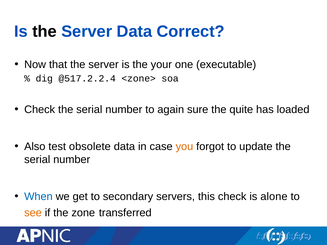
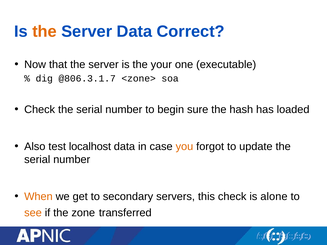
the at (45, 31) colour: black -> orange
@517.2.2.4: @517.2.2.4 -> @806.3.1.7
again: again -> begin
quite: quite -> hash
obsolete: obsolete -> localhost
When colour: blue -> orange
